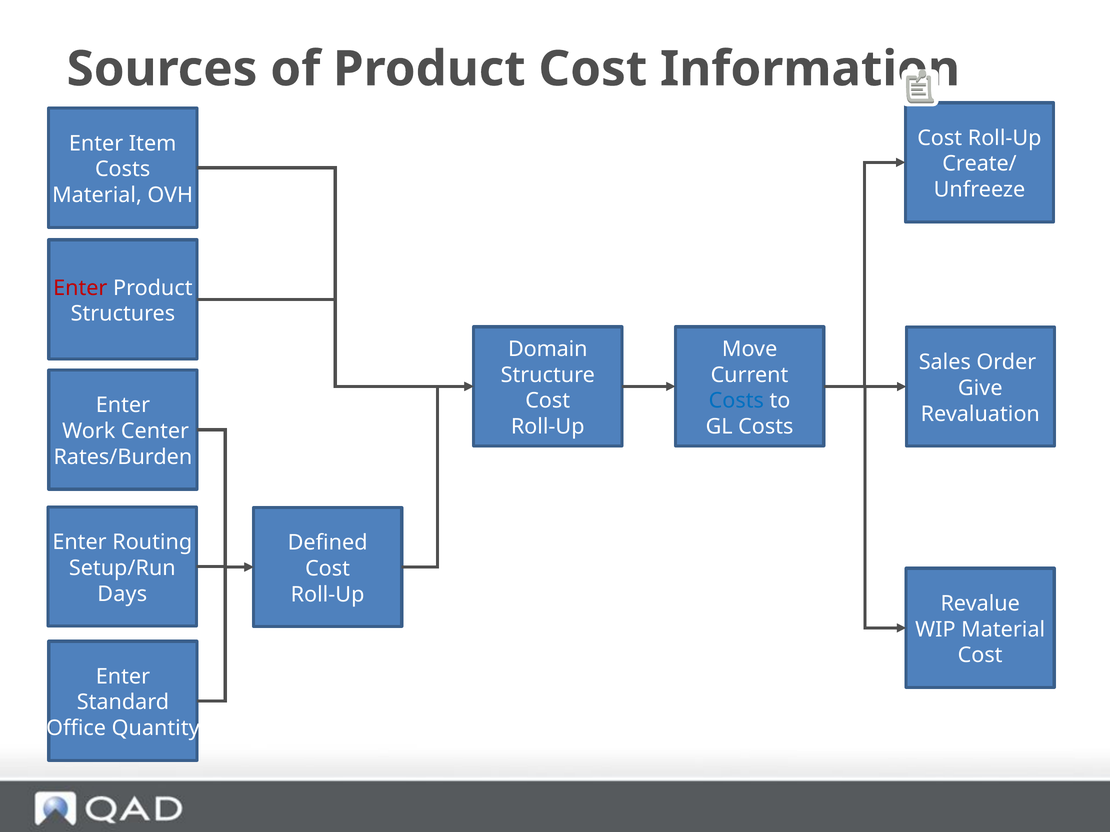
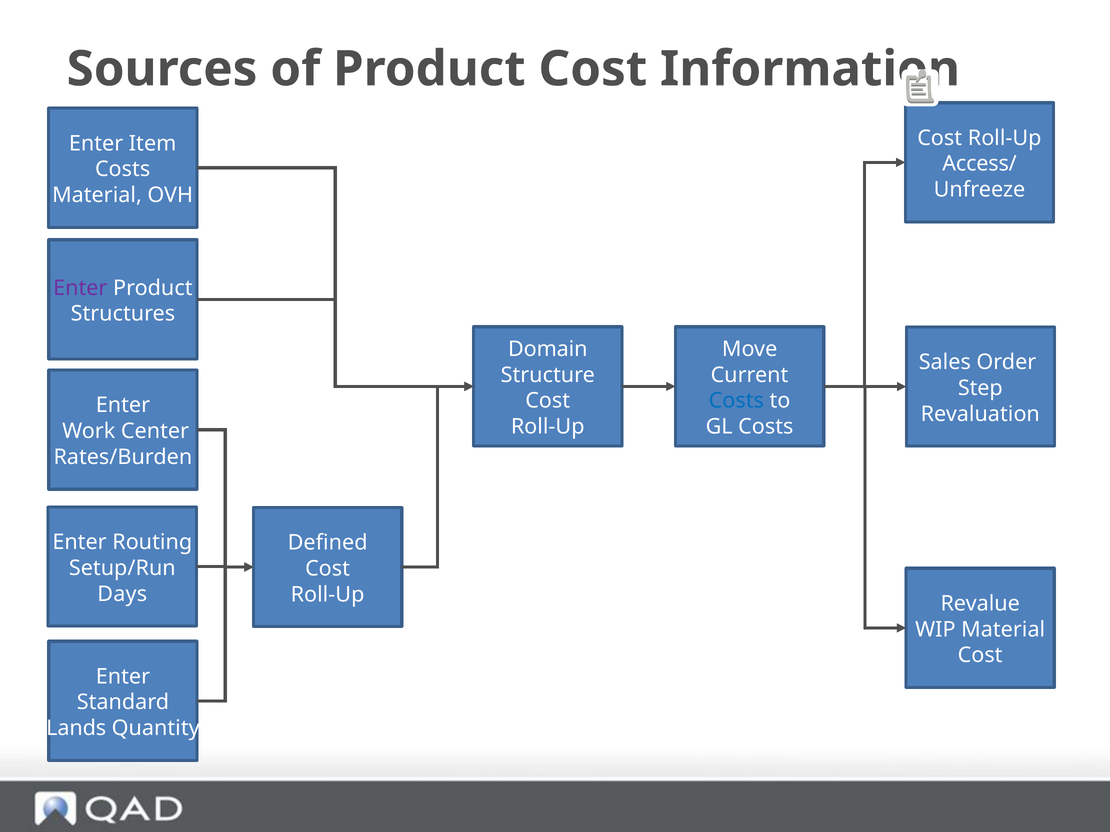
Create/: Create/ -> Access/
Enter at (80, 288) colour: red -> purple
Give: Give -> Step
Office: Office -> Lands
